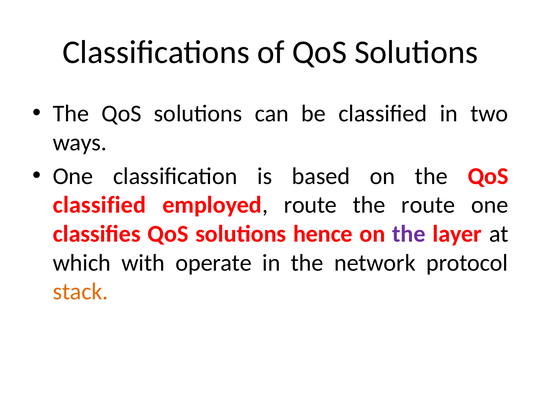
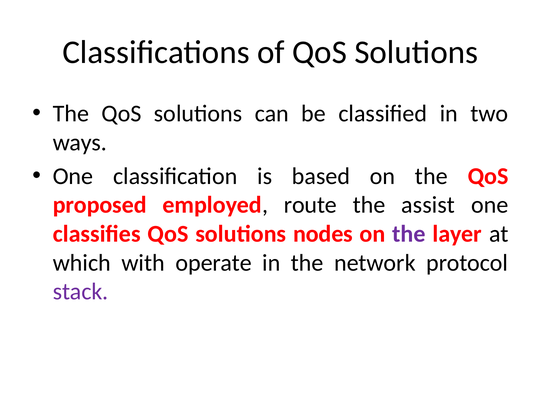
classified at (99, 205): classified -> proposed
the route: route -> assist
hence: hence -> nodes
stack colour: orange -> purple
